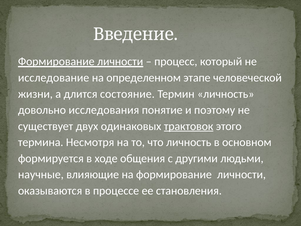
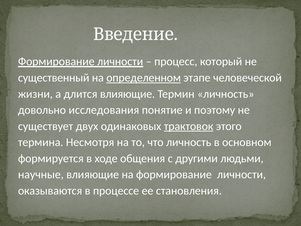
исследование: исследование -> существенный
определенном underline: none -> present
длится состояние: состояние -> влияющие
